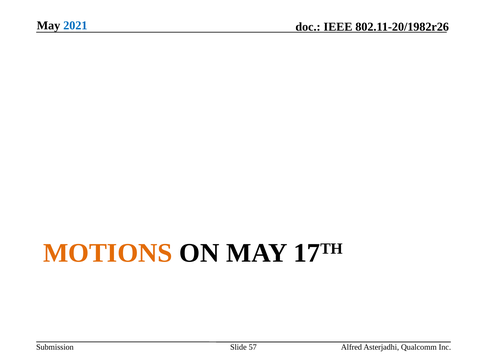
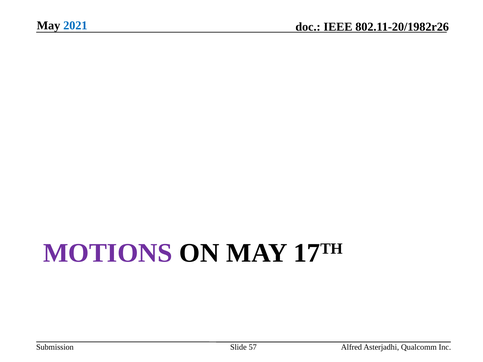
MOTIONS colour: orange -> purple
